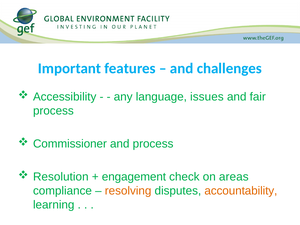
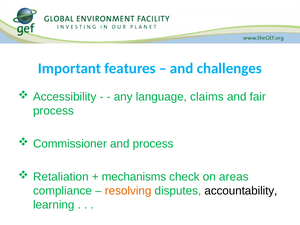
issues: issues -> claims
Resolution: Resolution -> Retaliation
engagement: engagement -> mechanisms
accountability colour: orange -> black
